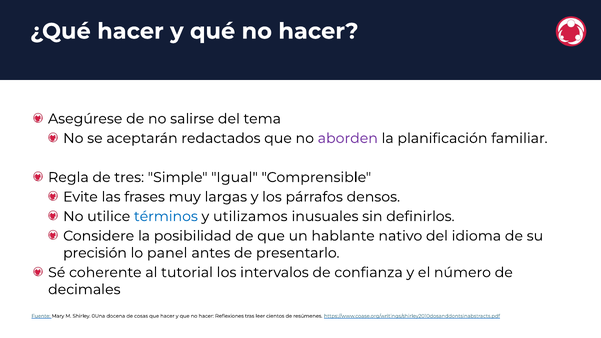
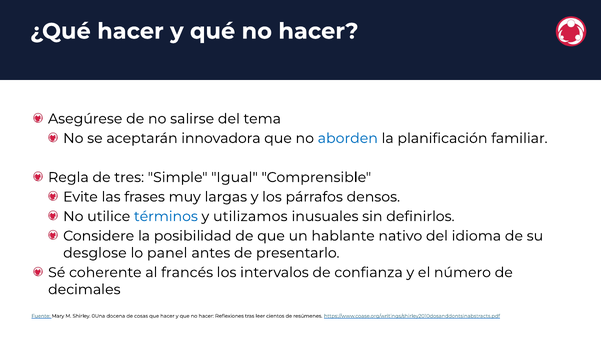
redactados: redactados -> innovadora
aborden colour: purple -> blue
precisión: precisión -> desglose
tutorial: tutorial -> francés
